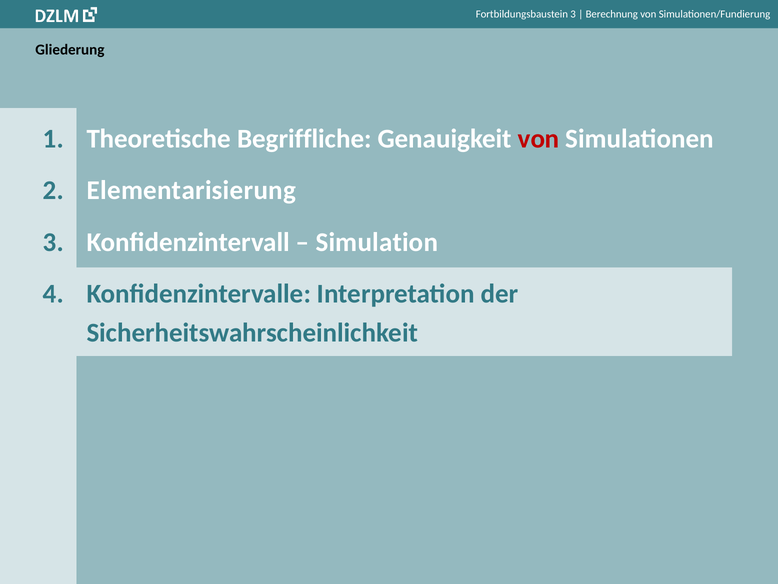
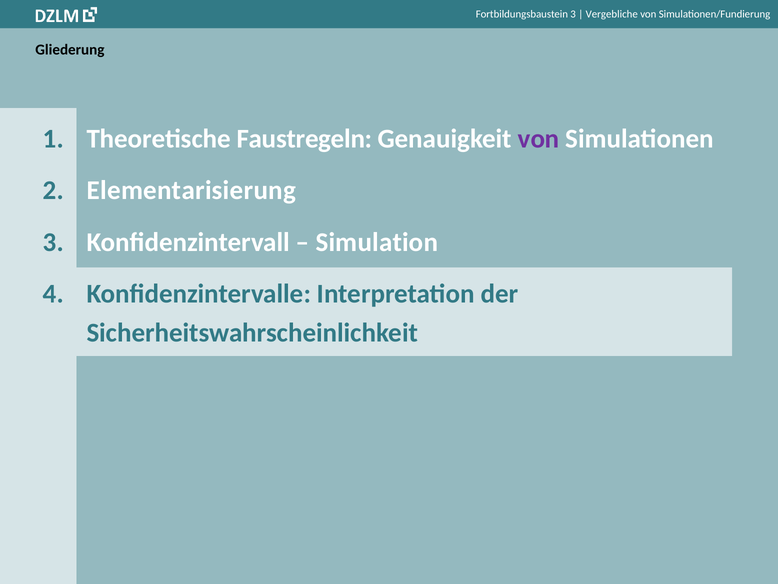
Berechnung: Berechnung -> Vergebliche
Begriffliche: Begriffliche -> Faustregeln
von at (539, 139) colour: red -> purple
